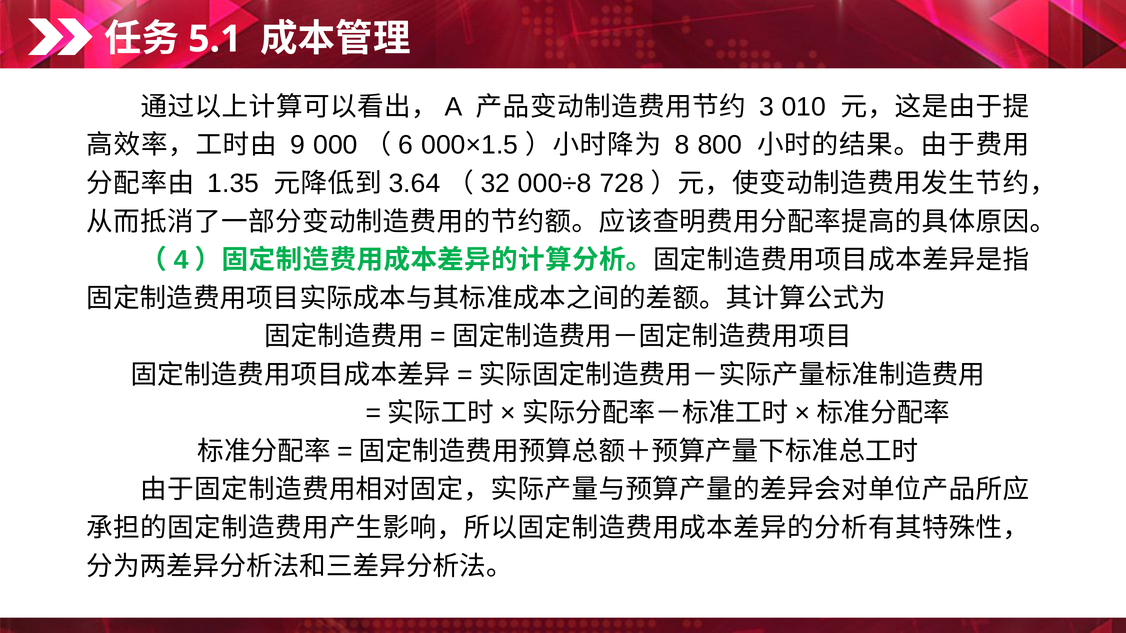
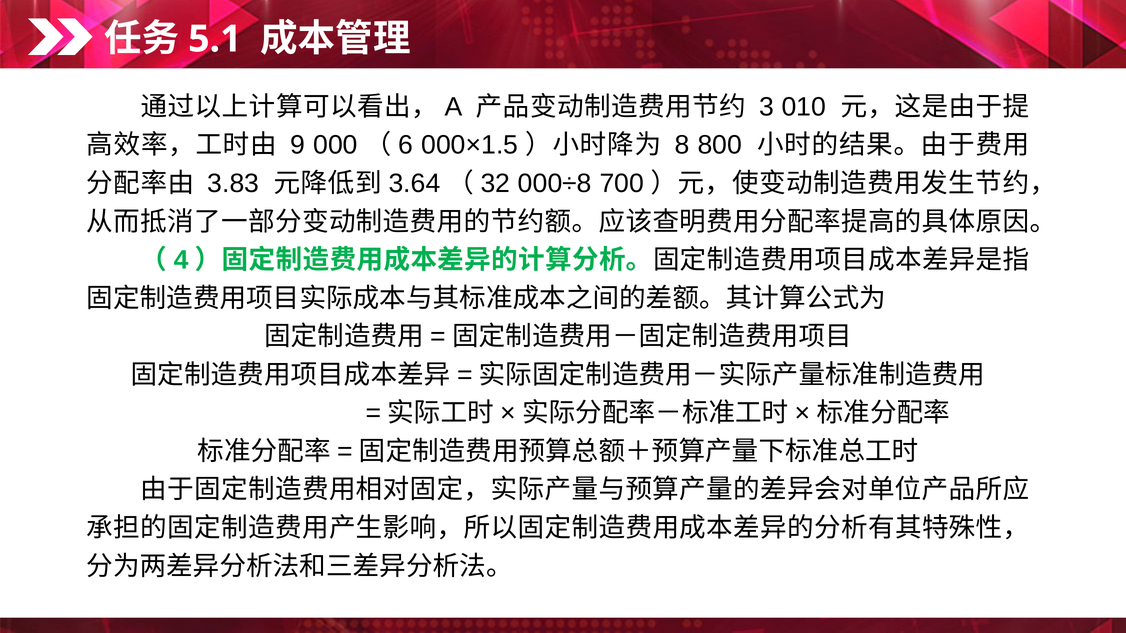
1.35: 1.35 -> 3.83
728: 728 -> 700
